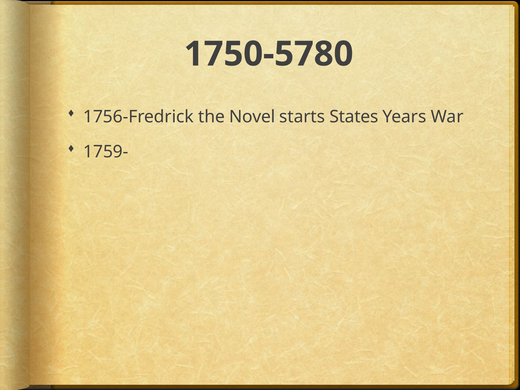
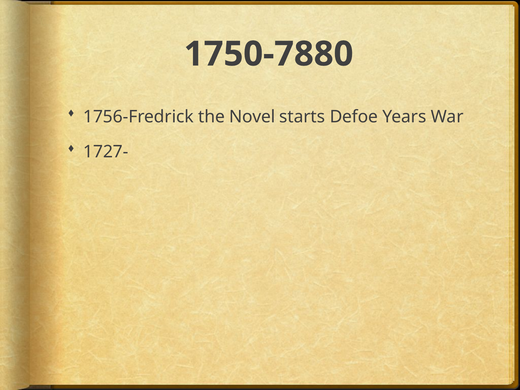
1750-5780: 1750-5780 -> 1750-7880
States: States -> Defoe
1759-: 1759- -> 1727-
